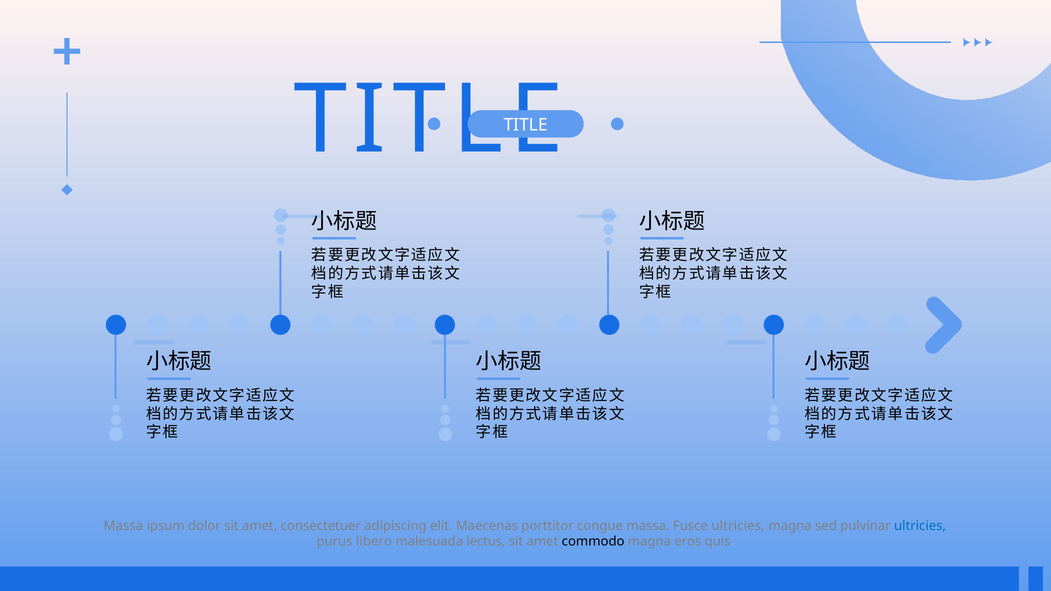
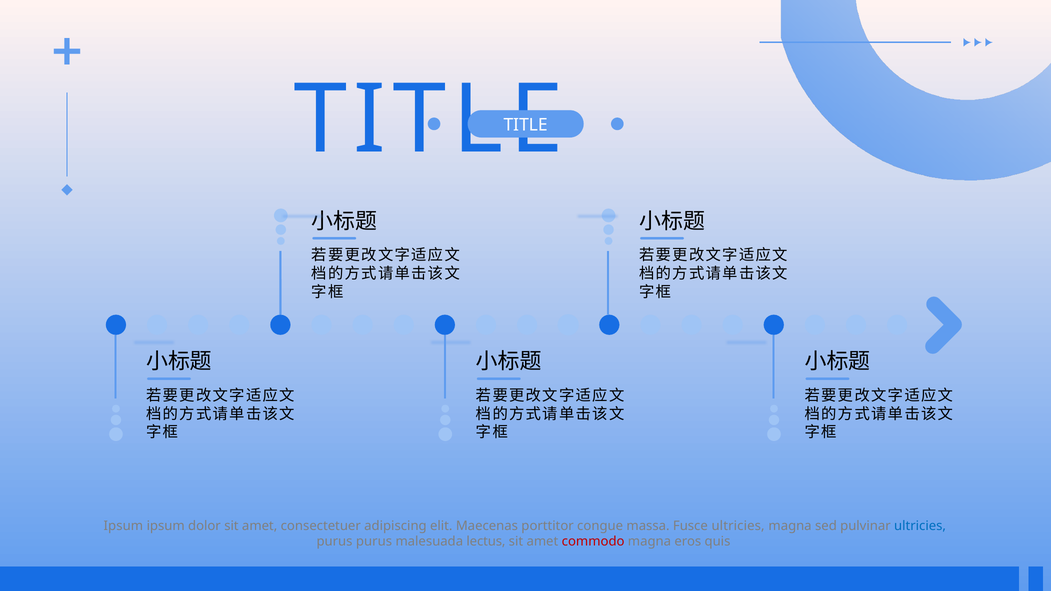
Massa at (123, 526): Massa -> Ipsum
purus libero: libero -> purus
commodo colour: black -> red
